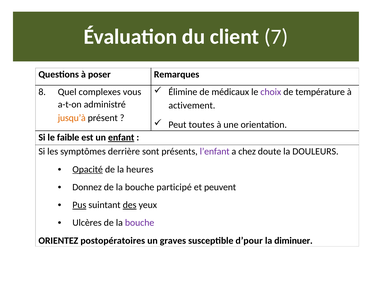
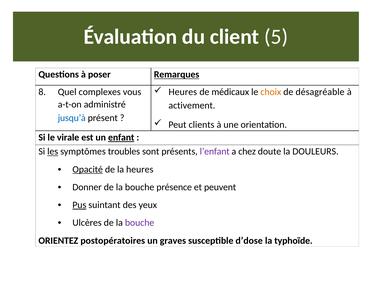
7: 7 -> 5
Remarques underline: none -> present
Élimine at (183, 92): Élimine -> Heures
choix colour: purple -> orange
température: température -> désagréable
jusqu’à colour: orange -> blue
toutes: toutes -> clients
faible: faible -> virale
les underline: none -> present
derrière: derrière -> troubles
Donnez: Donnez -> Donner
participé: participé -> présence
des underline: present -> none
d’pour: d’pour -> d’dose
diminuer: diminuer -> typhoïde
